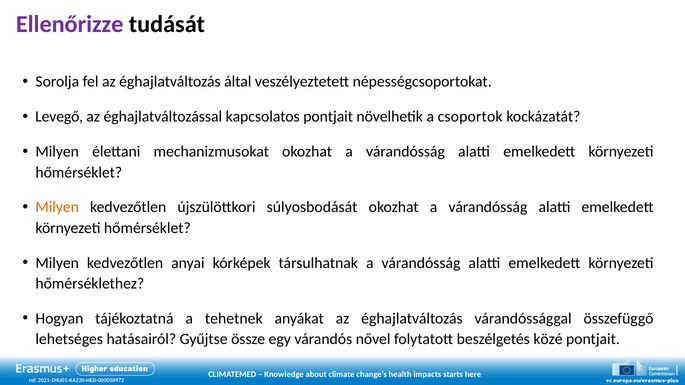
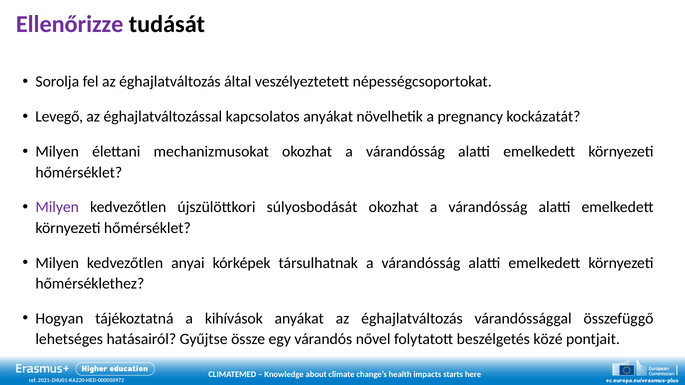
kapcsolatos pontjait: pontjait -> anyákat
csoportok: csoportok -> pregnancy
Milyen at (57, 207) colour: orange -> purple
tehetnek: tehetnek -> kihívások
